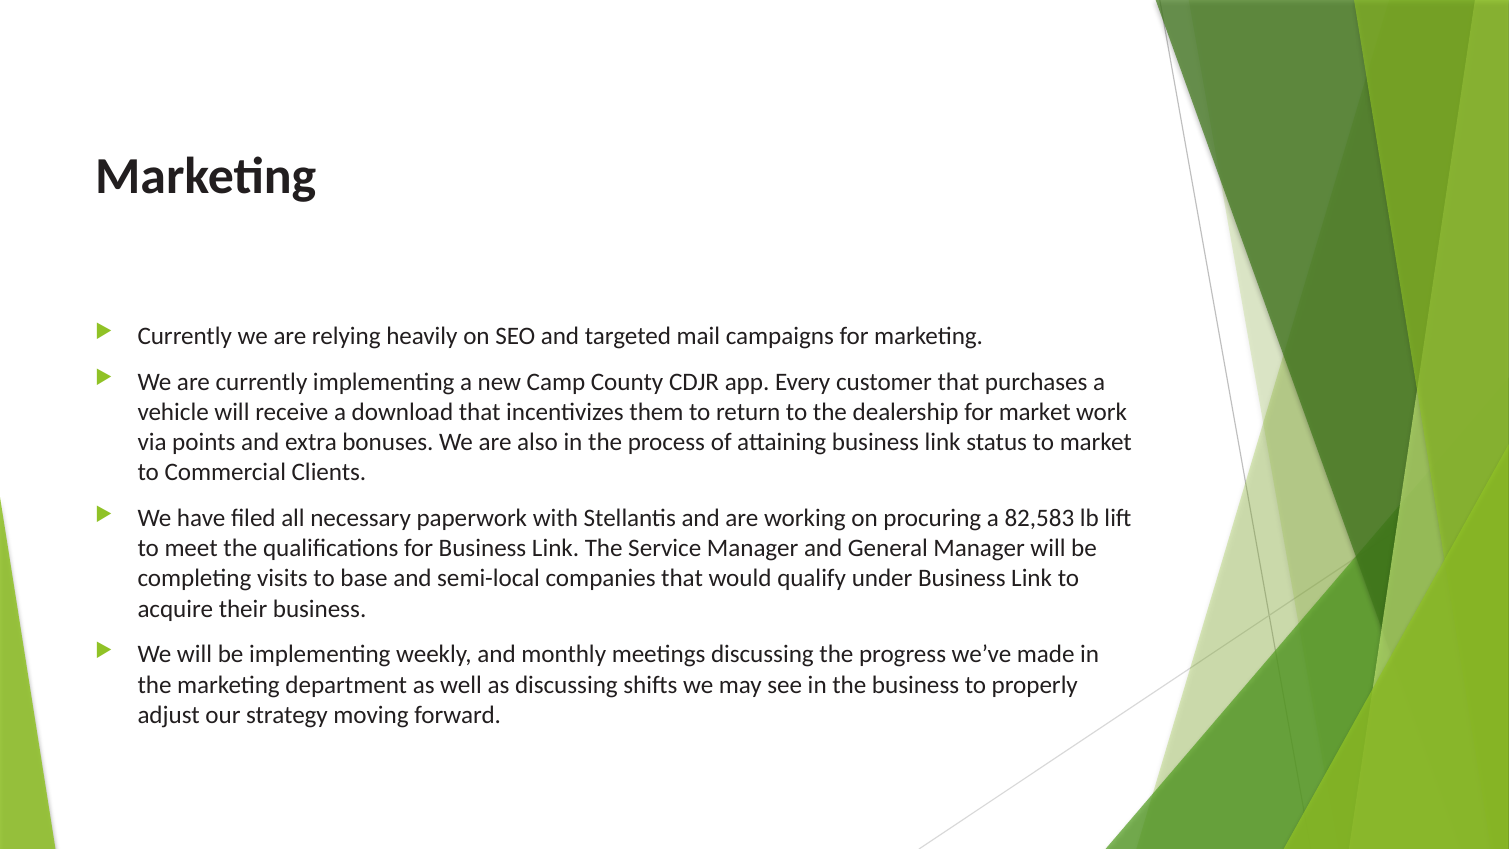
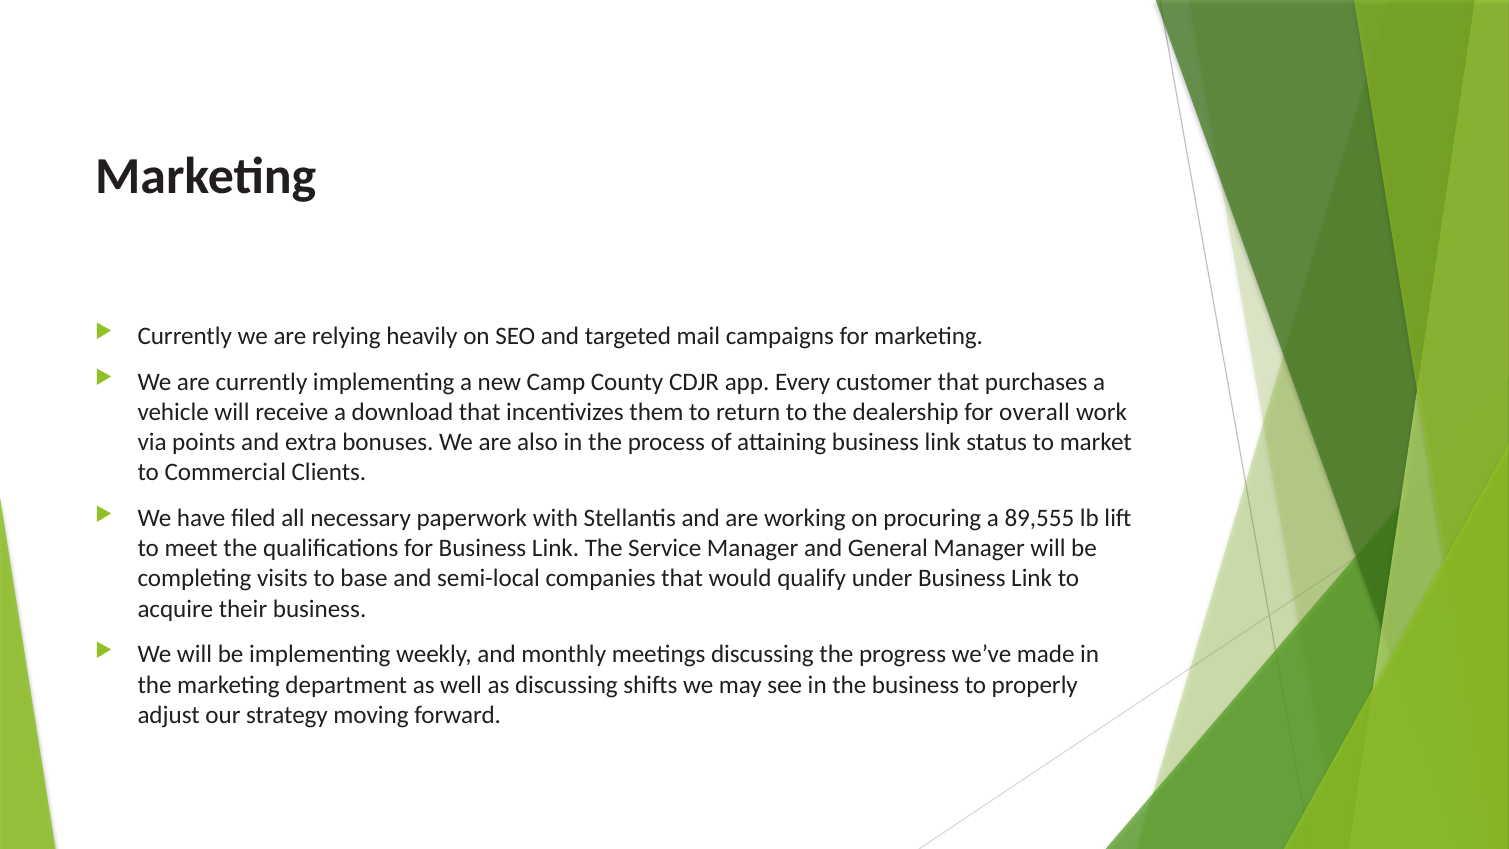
for market: market -> overall
82,583: 82,583 -> 89,555
